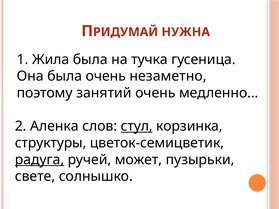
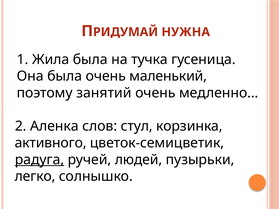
незаметно: незаметно -> маленький
стул underline: present -> none
структуры: структуры -> активного
может: может -> людей
свете: свете -> легко
